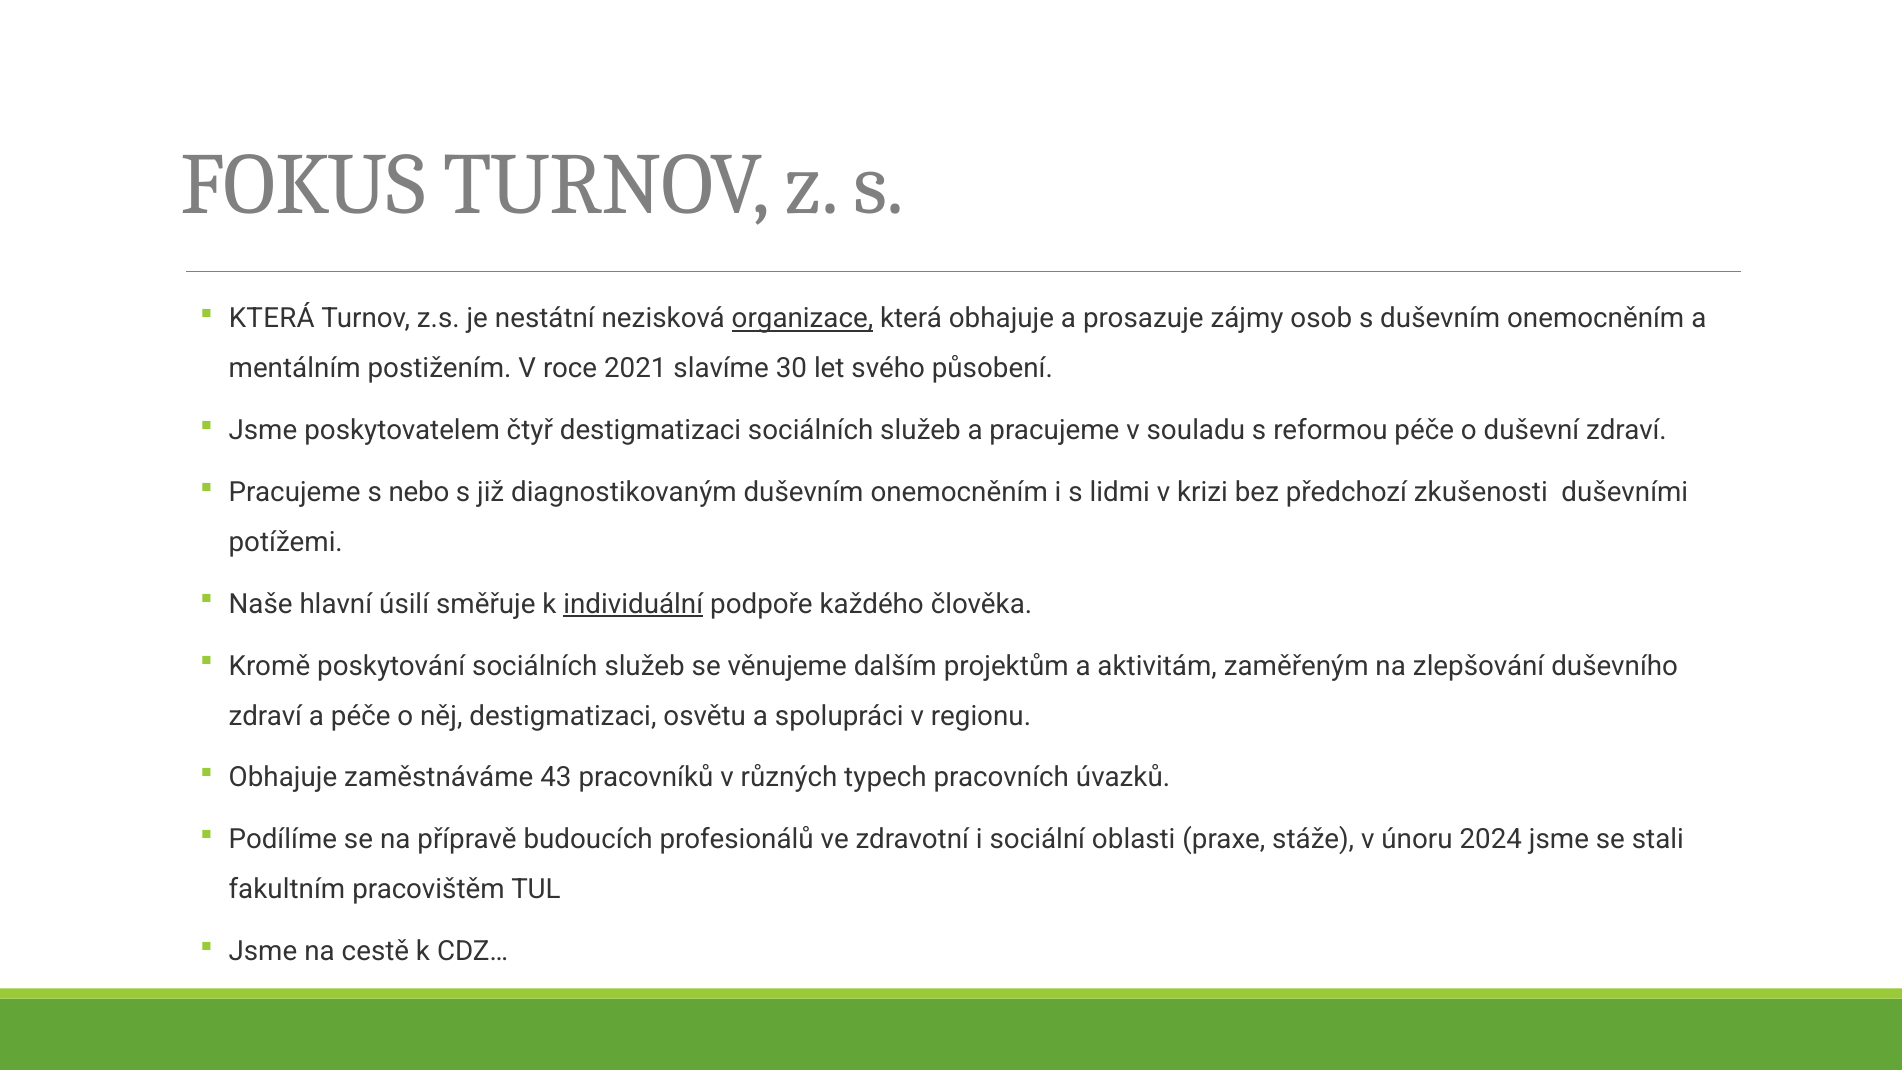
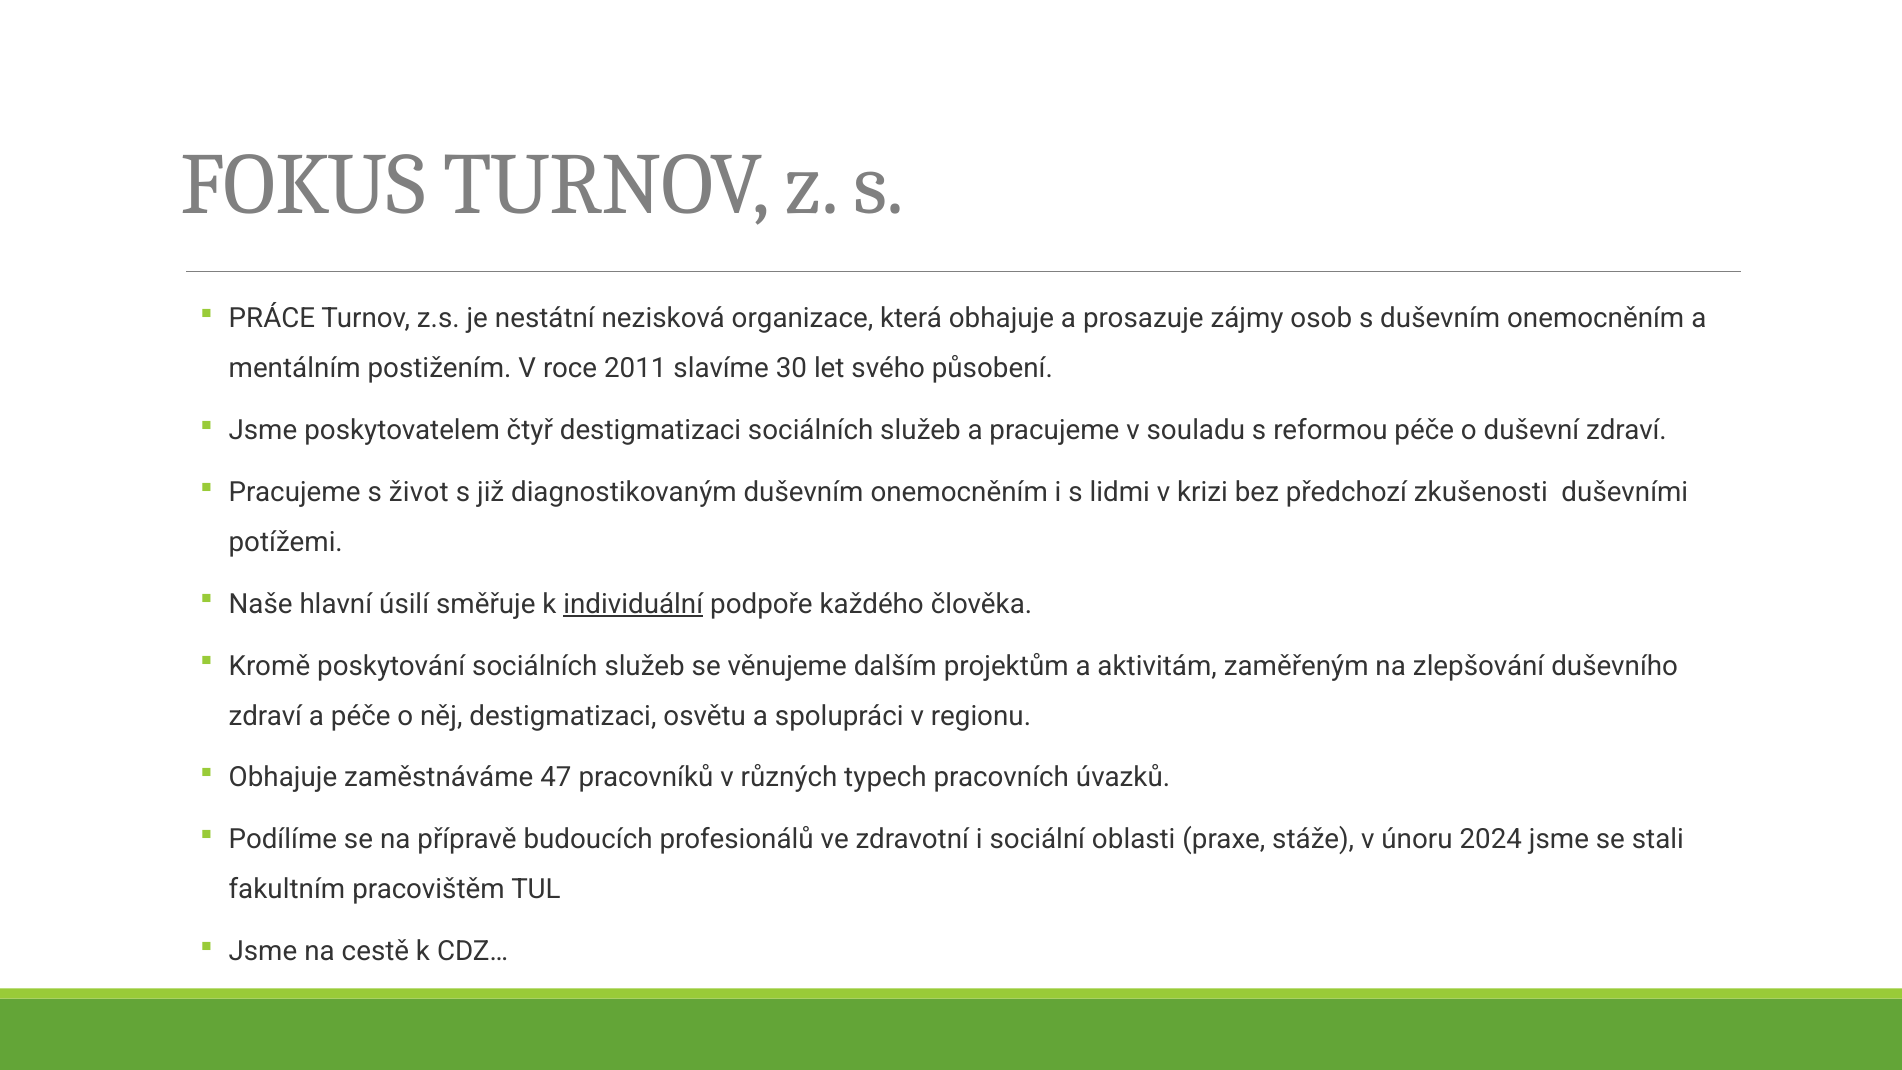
KTERÁ at (272, 319): KTERÁ -> PRÁCE
organizace underline: present -> none
2021: 2021 -> 2011
nebo: nebo -> život
43: 43 -> 47
